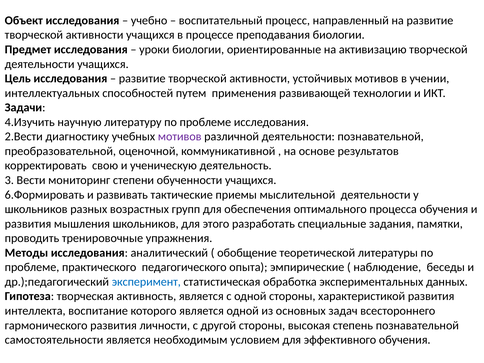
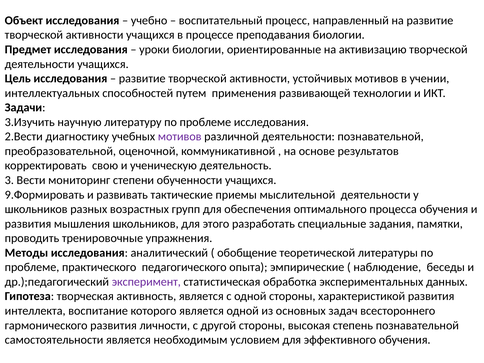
4.Изучить: 4.Изучить -> 3.Изучить
6.Формировать: 6.Формировать -> 9.Формировать
эксперимент colour: blue -> purple
